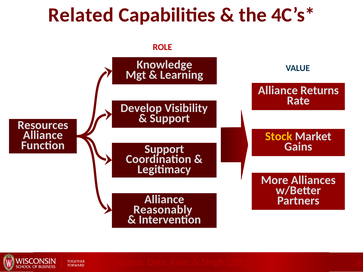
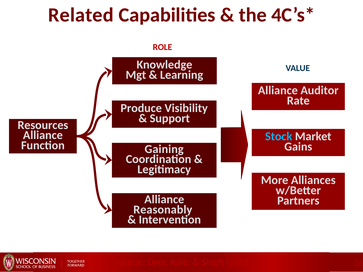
Returns: Returns -> Auditor
Develop: Develop -> Produce
Stock colour: yellow -> light blue
Support at (164, 149): Support -> Gaining
